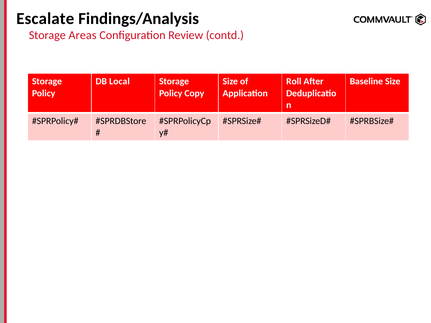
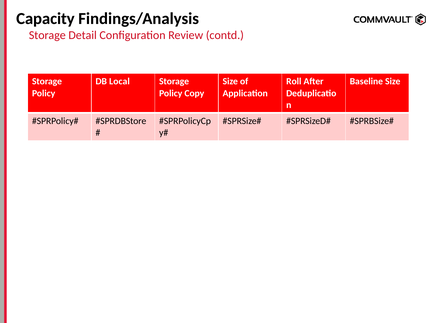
Escalate: Escalate -> Capacity
Areas: Areas -> Detail
